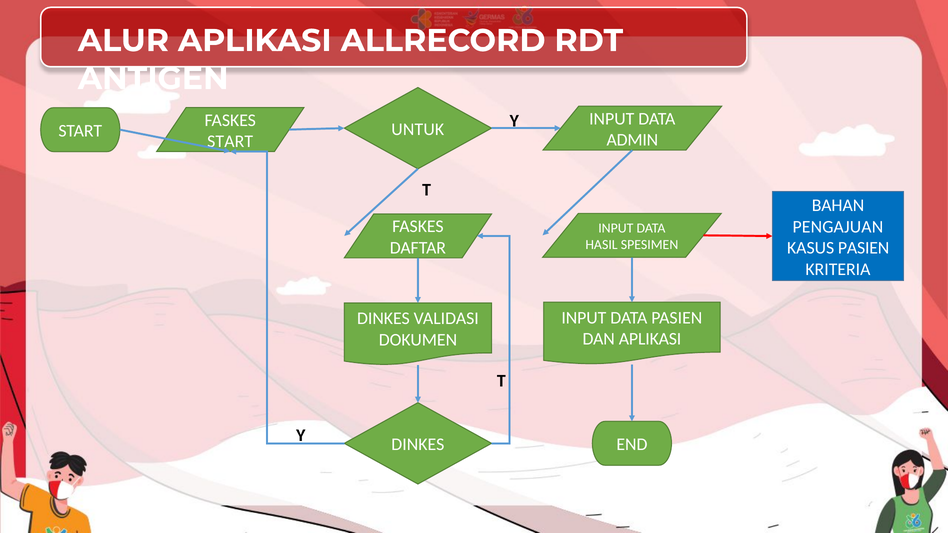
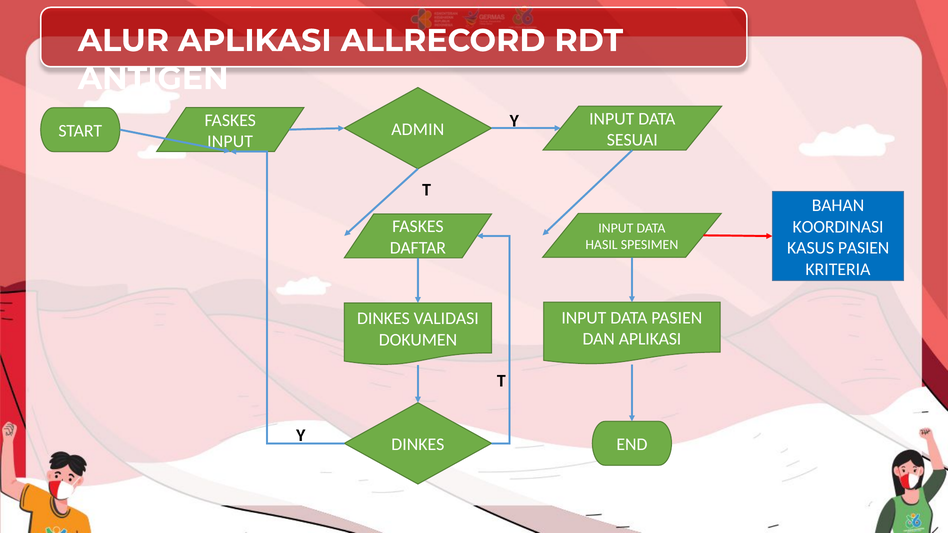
UNTUK: UNTUK -> ADMIN
ADMIN: ADMIN -> SESUAI
START at (230, 142): START -> INPUT
PENGAJUAN: PENGAJUAN -> KOORDINASI
